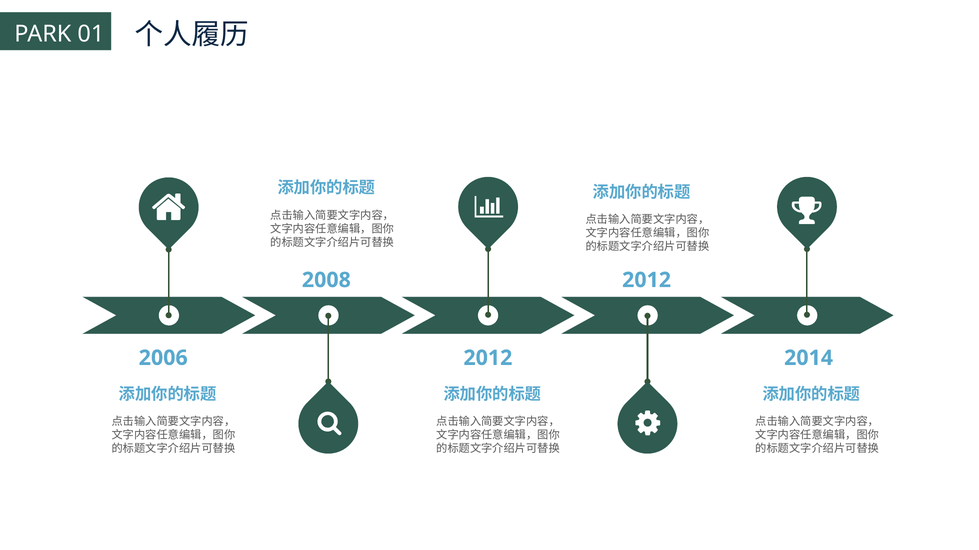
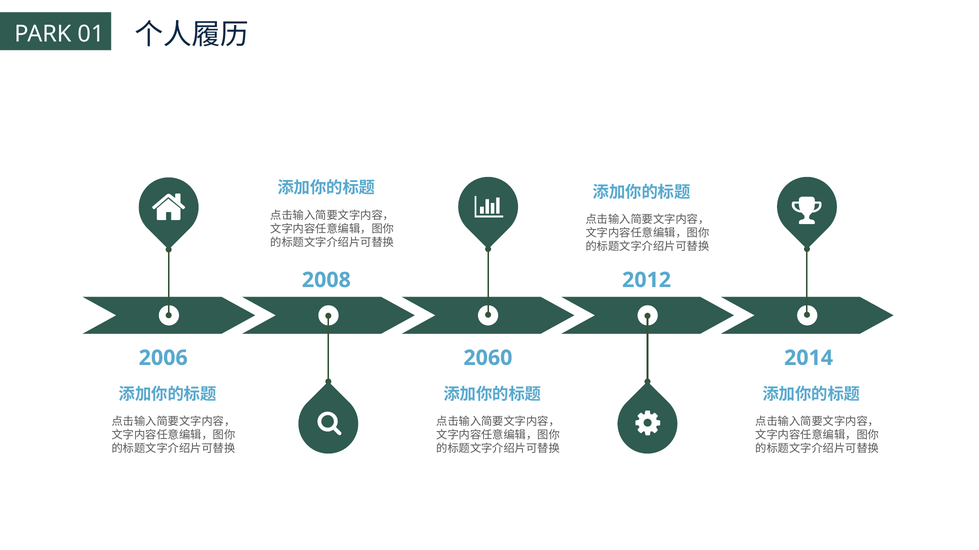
2012 at (488, 358): 2012 -> 2060
